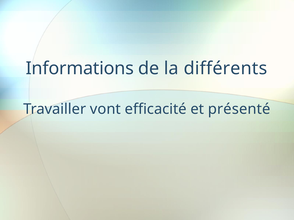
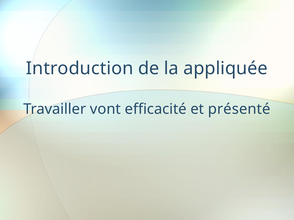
Informations: Informations -> Introduction
différents: différents -> appliquée
